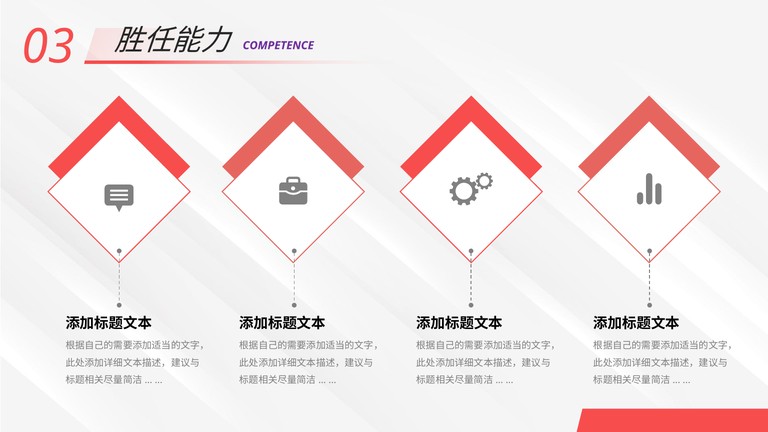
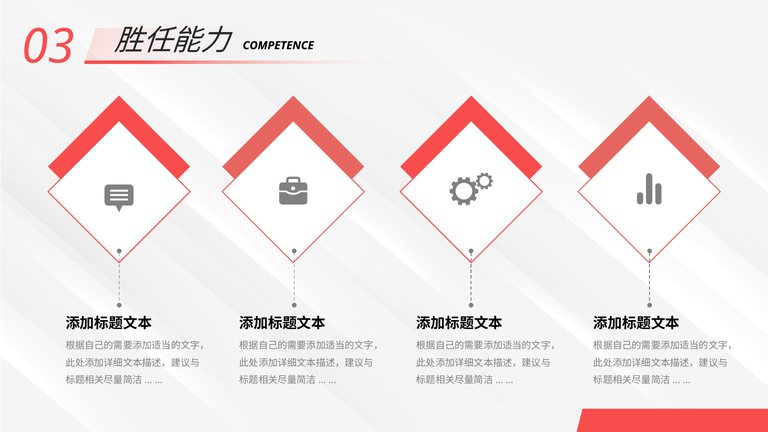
COMPETENCE colour: purple -> black
